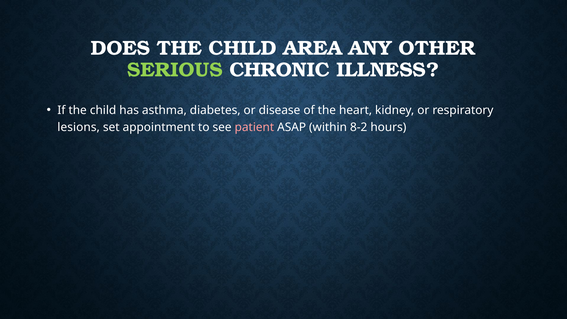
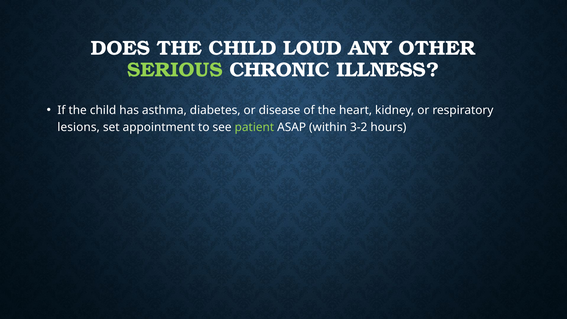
AREA: AREA -> LOUD
patient colour: pink -> light green
8-2: 8-2 -> 3-2
